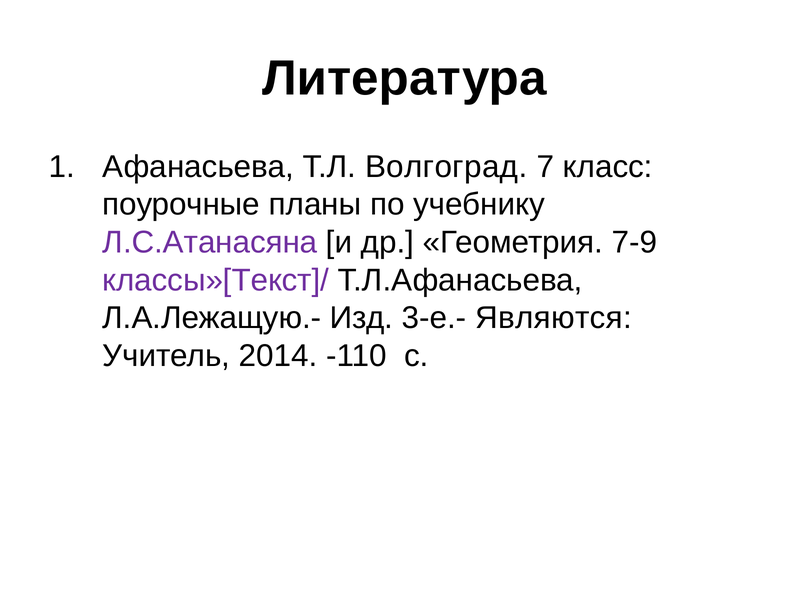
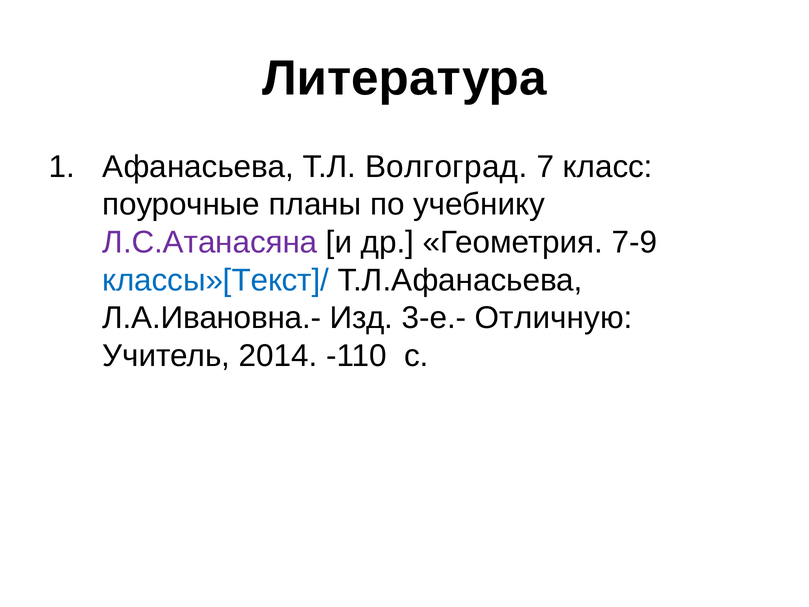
классы»[Текст]/ colour: purple -> blue
Л.А.Лежащую.-: Л.А.Лежащую.- -> Л.А.Ивановна.-
Являются: Являются -> Отличную
